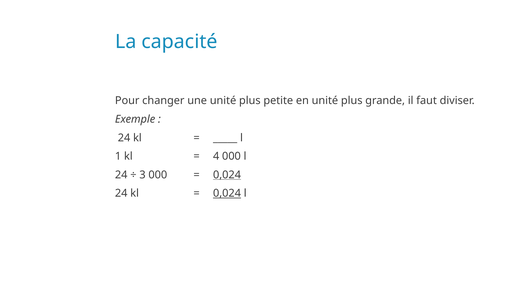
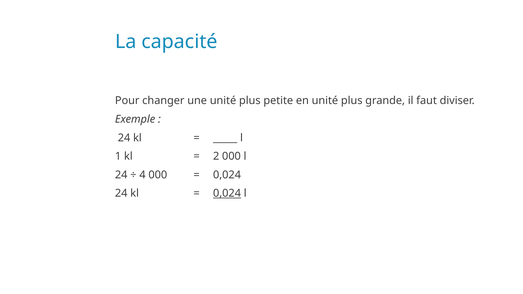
4: 4 -> 2
3: 3 -> 4
0,024 at (227, 175) underline: present -> none
